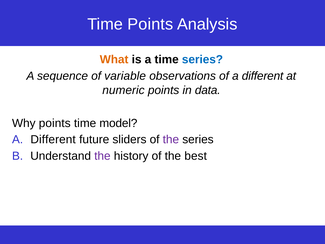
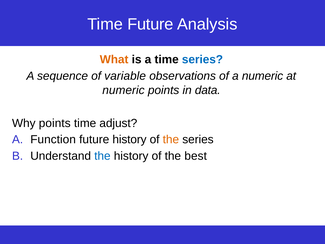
Time Points: Points -> Future
of a different: different -> numeric
model: model -> adjust
Different at (53, 139): Different -> Function
future sliders: sliders -> history
the at (171, 139) colour: purple -> orange
the at (102, 156) colour: purple -> blue
